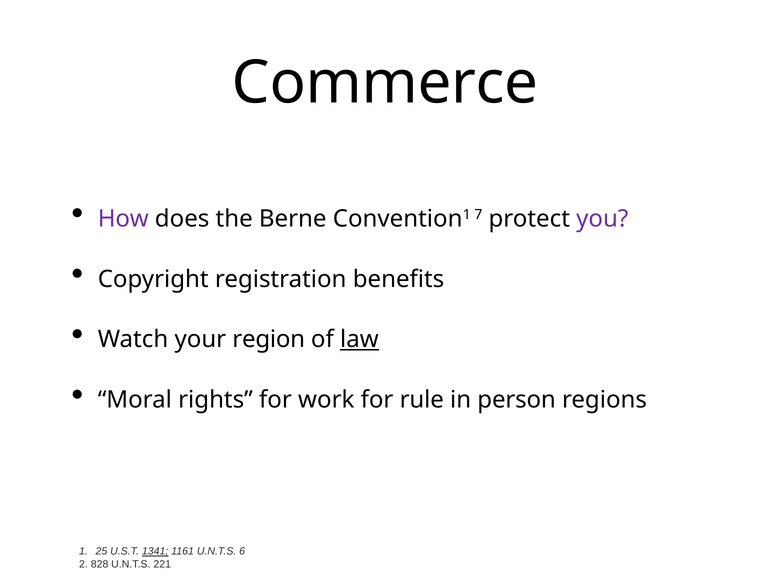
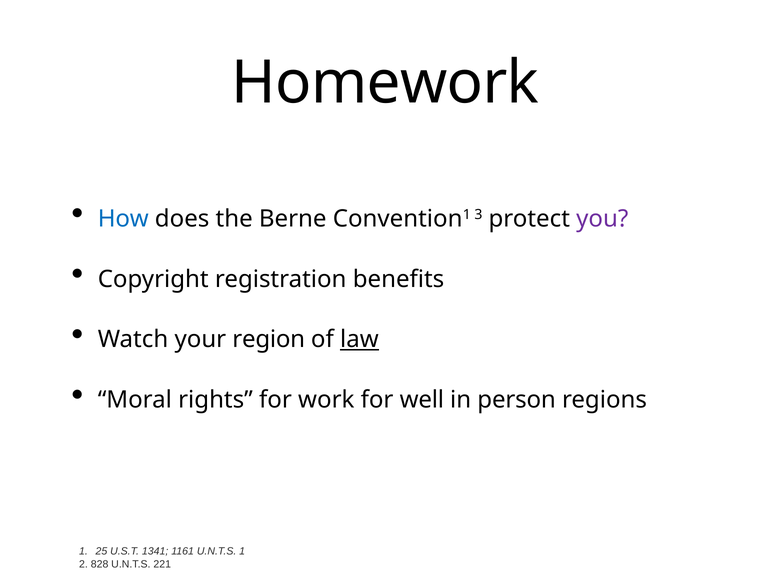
Commerce: Commerce -> Homework
How colour: purple -> blue
7: 7 -> 3
rule: rule -> well
1341 underline: present -> none
U.N.T.S 6: 6 -> 1
